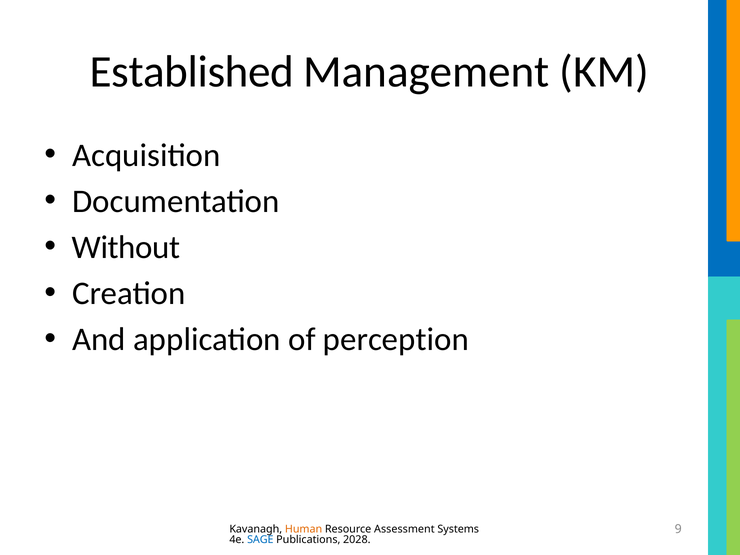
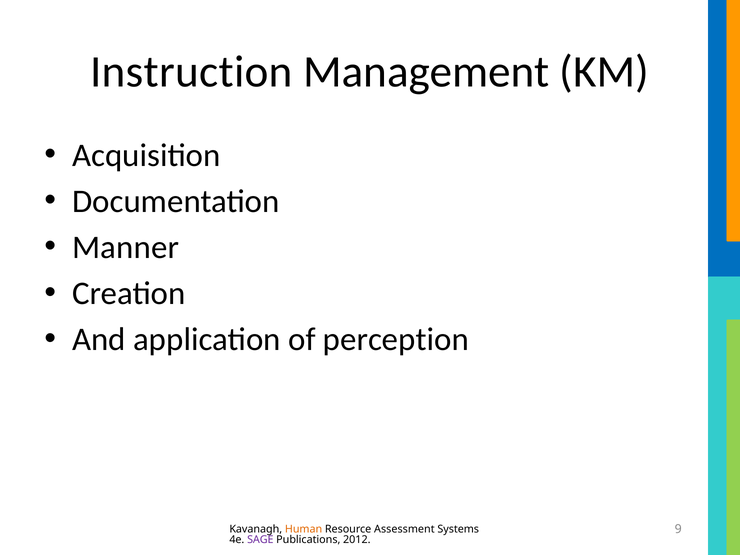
Established: Established -> Instruction
Without: Without -> Manner
SAGE colour: blue -> purple
2028: 2028 -> 2012
